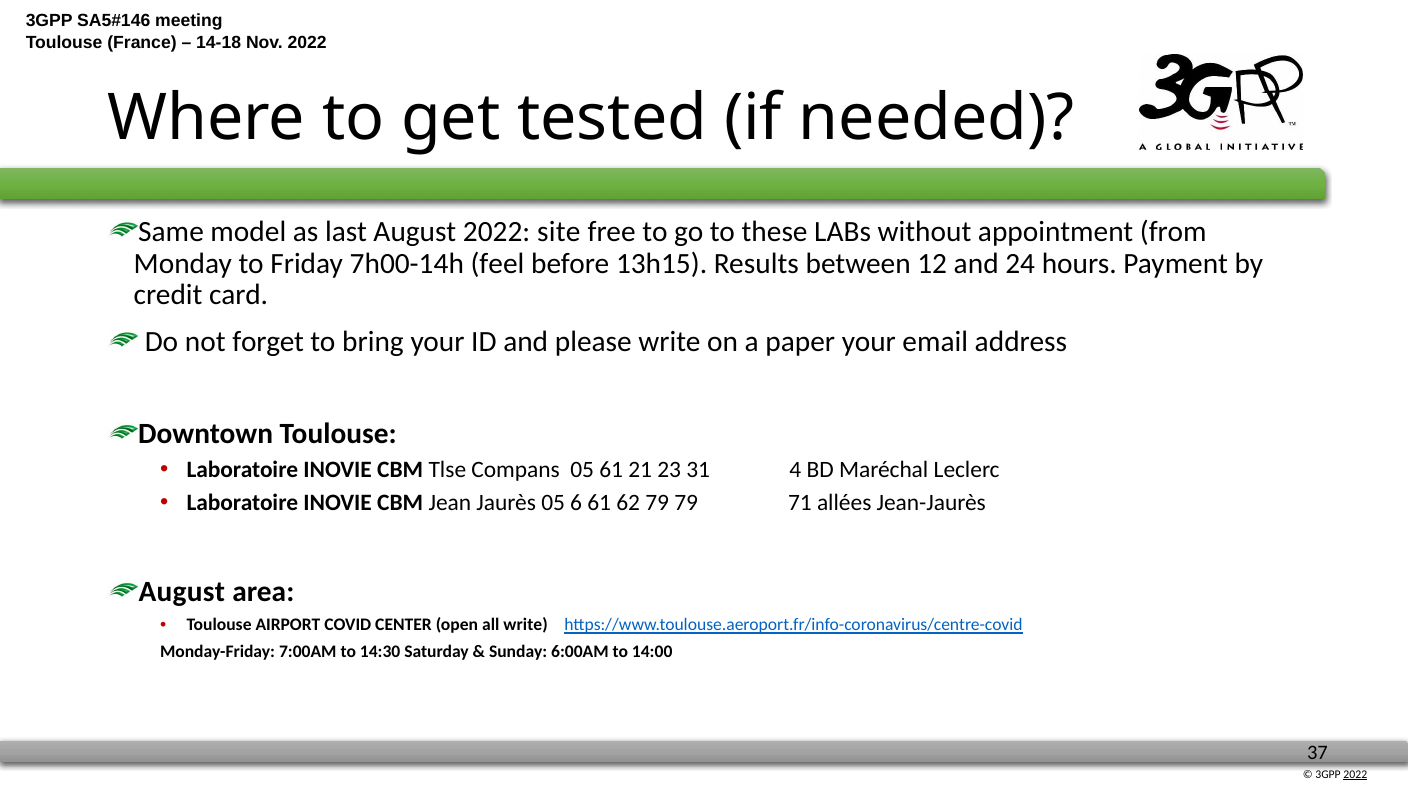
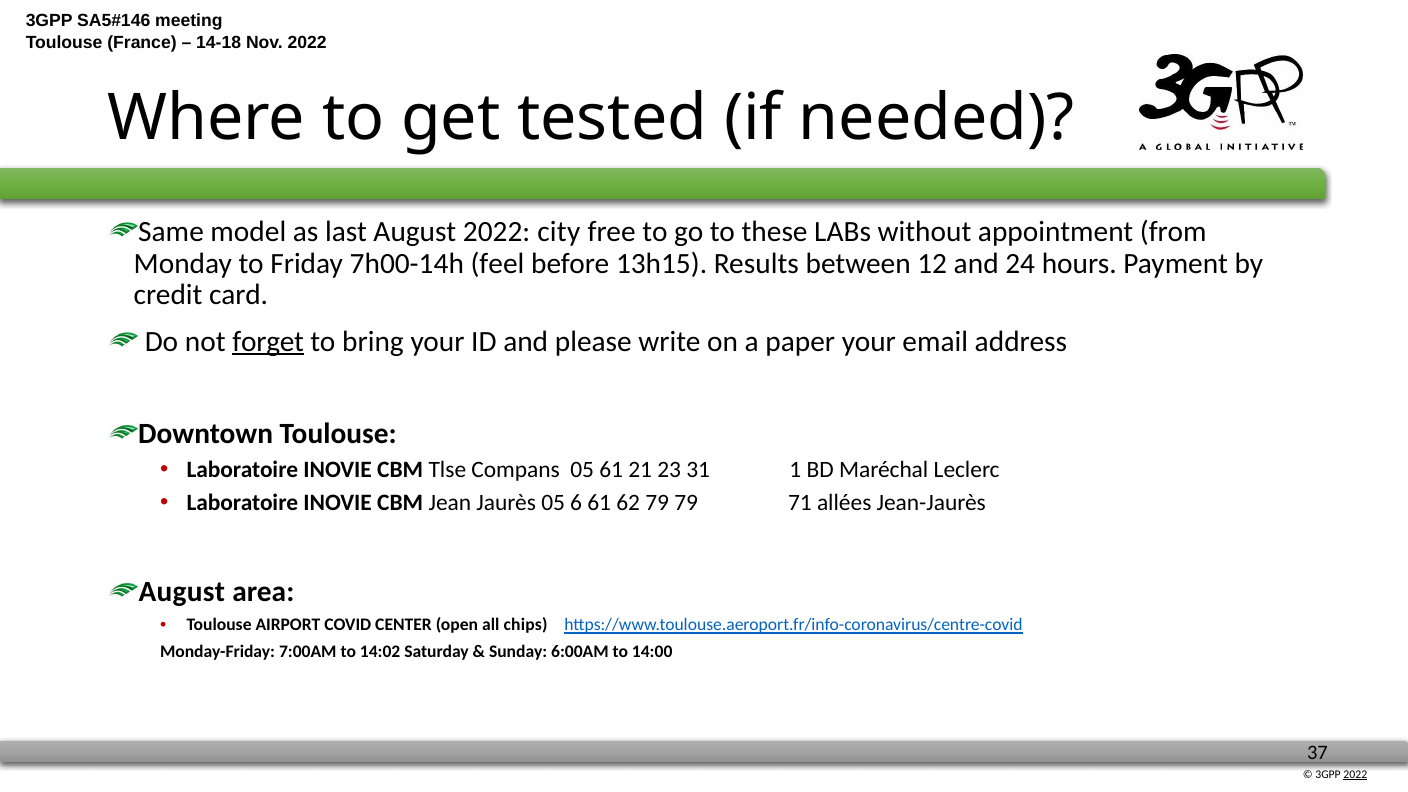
site: site -> city
forget underline: none -> present
4: 4 -> 1
all write: write -> chips
14:30: 14:30 -> 14:02
